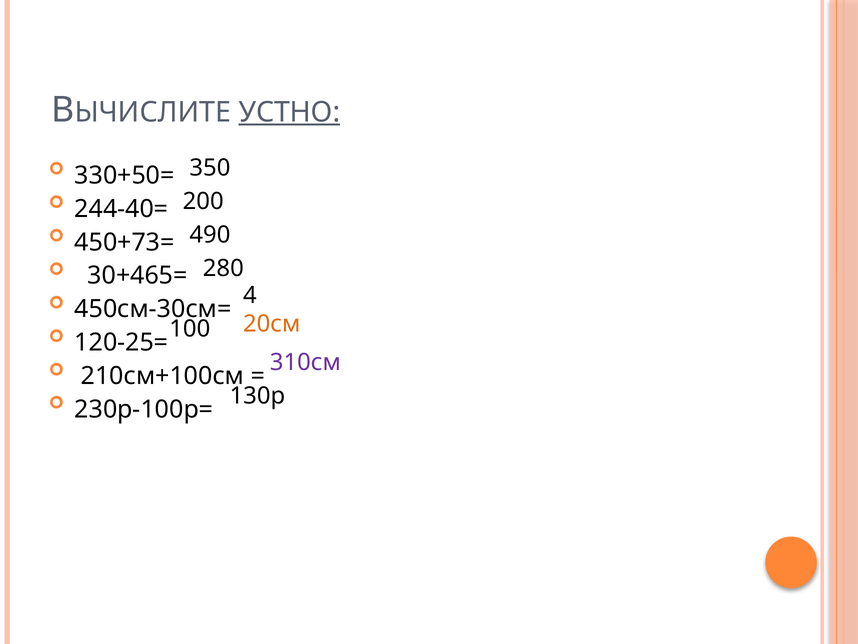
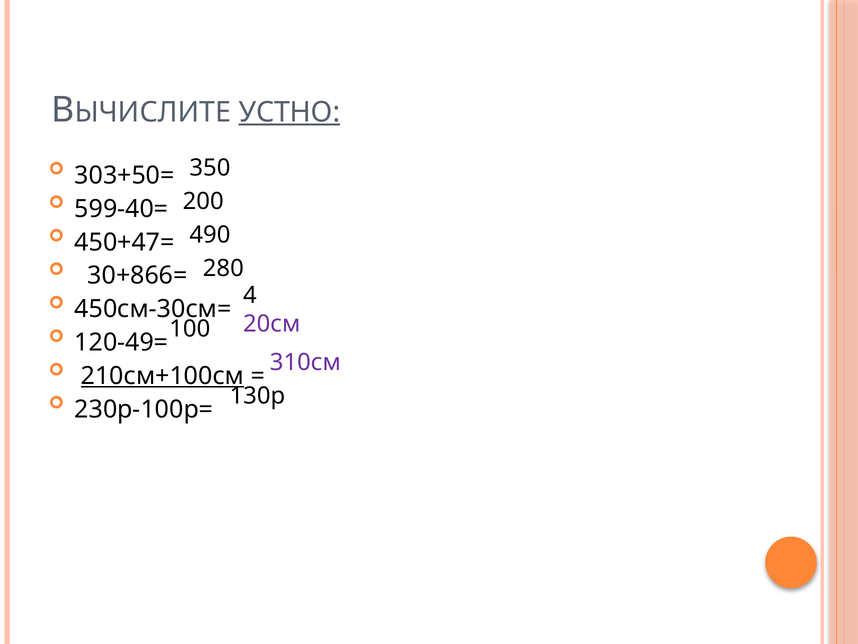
330+50=: 330+50= -> 303+50=
244-40=: 244-40= -> 599-40=
450+73=: 450+73= -> 450+47=
30+465=: 30+465= -> 30+866=
20см colour: orange -> purple
120-25=: 120-25= -> 120-49=
210см+100см underline: none -> present
